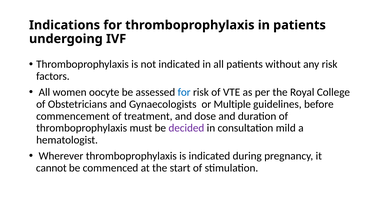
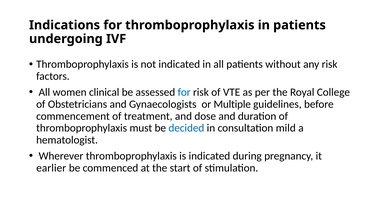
oocyte: oocyte -> clinical
decided colour: purple -> blue
cannot: cannot -> earlier
